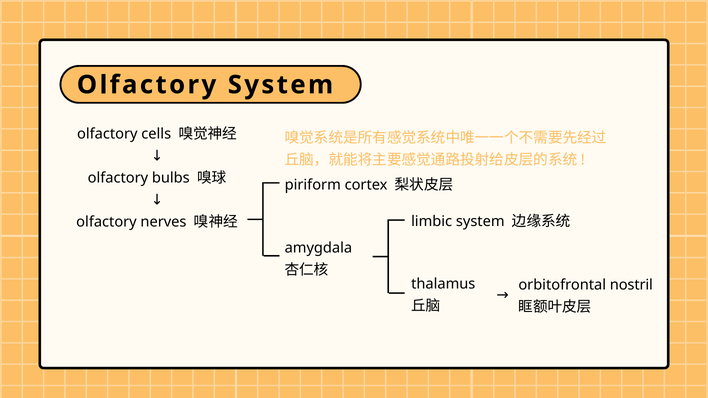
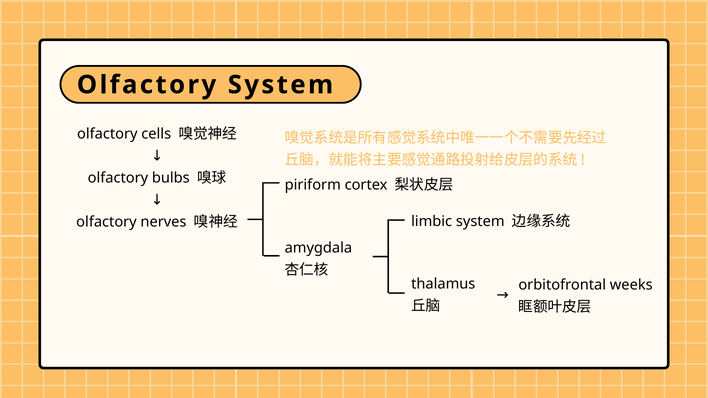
nostril: nostril -> weeks
